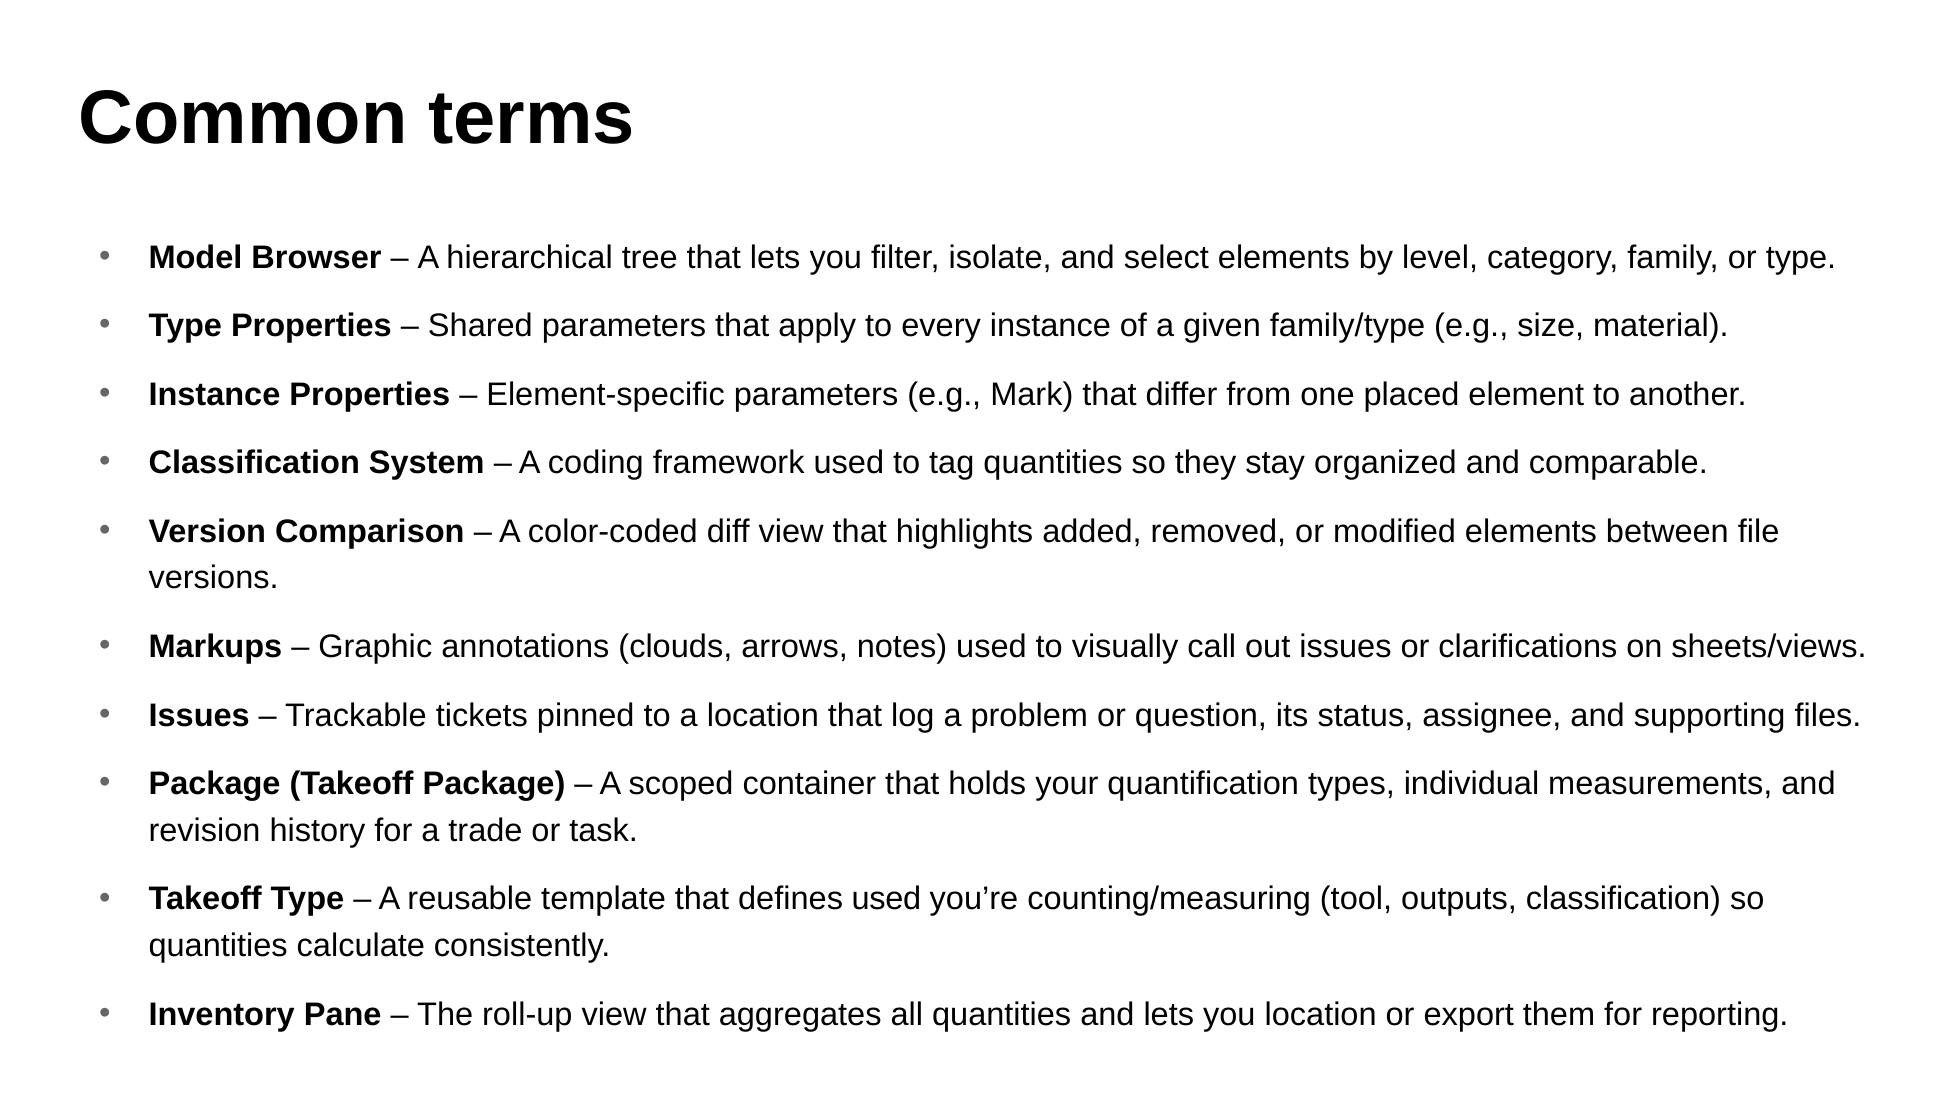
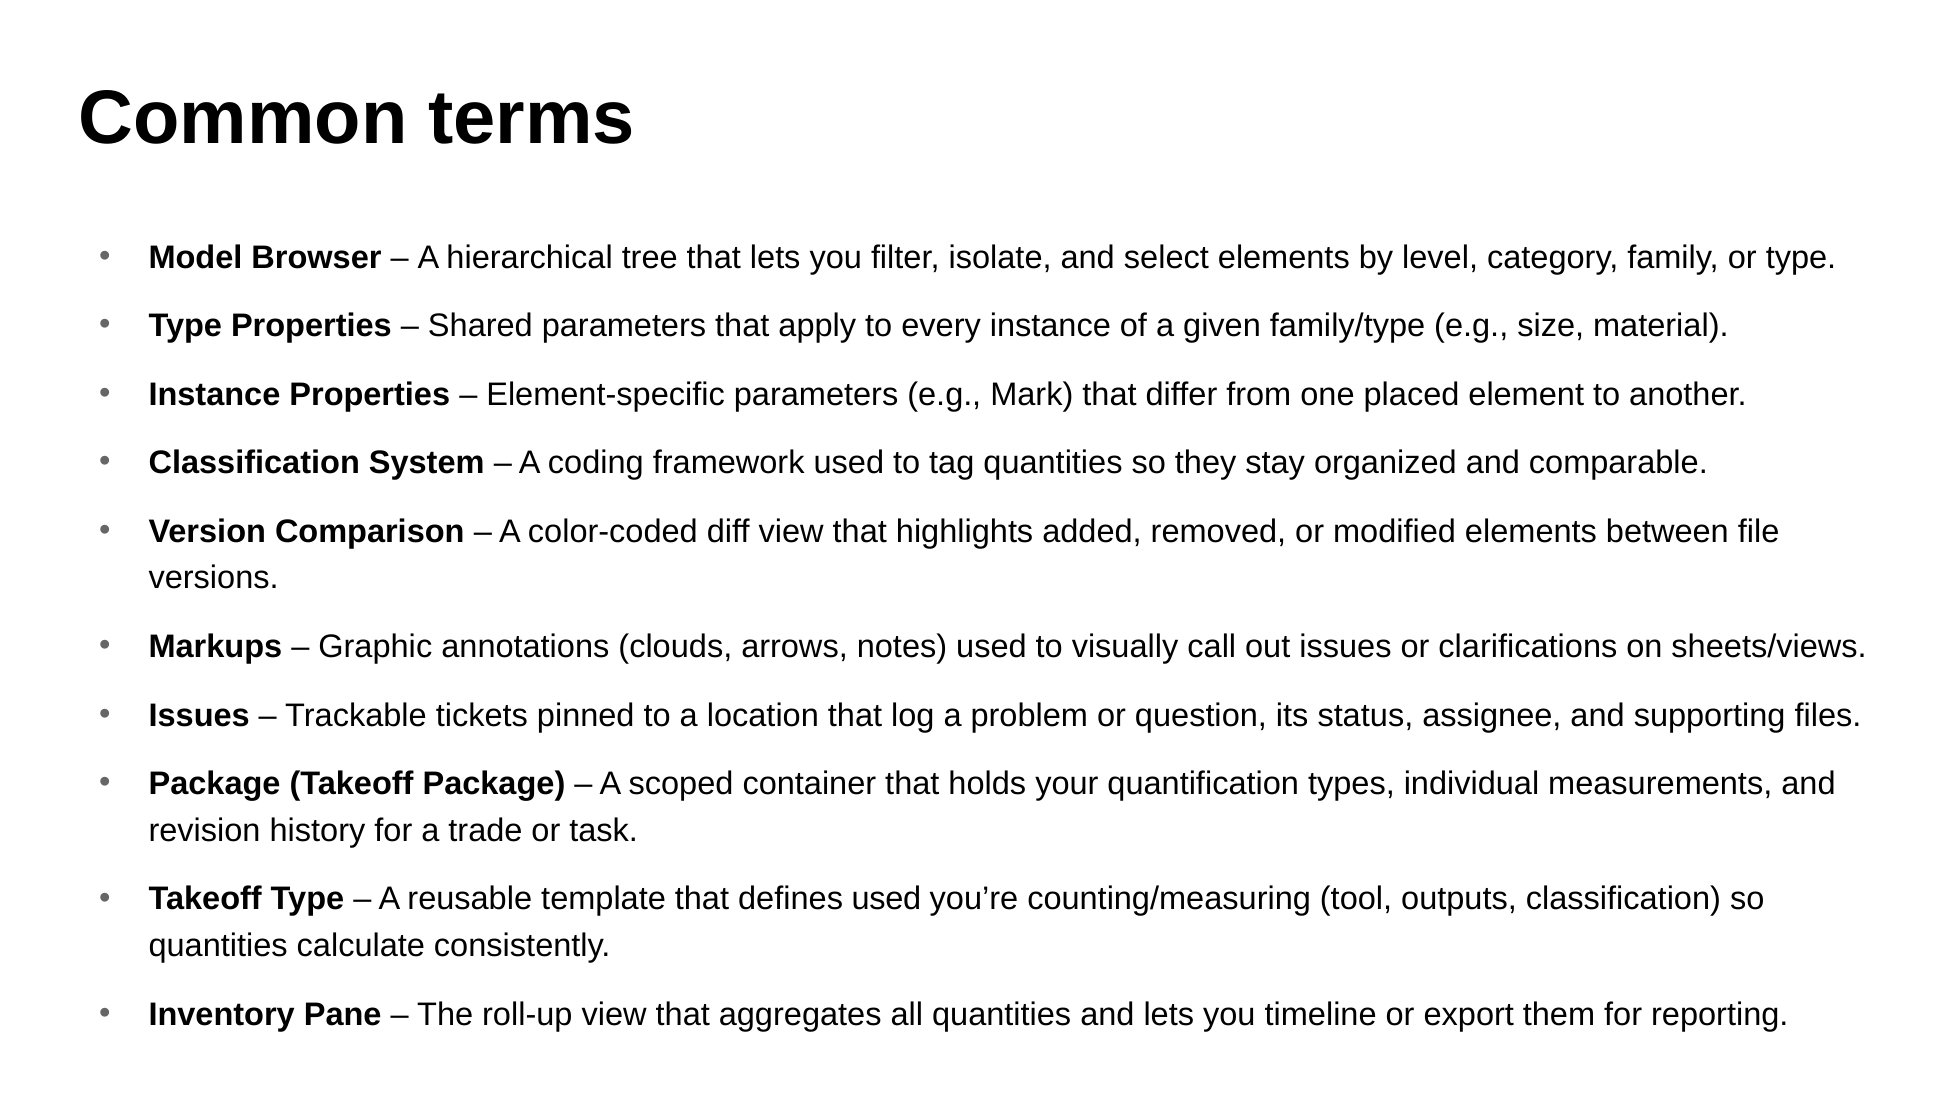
you location: location -> timeline
